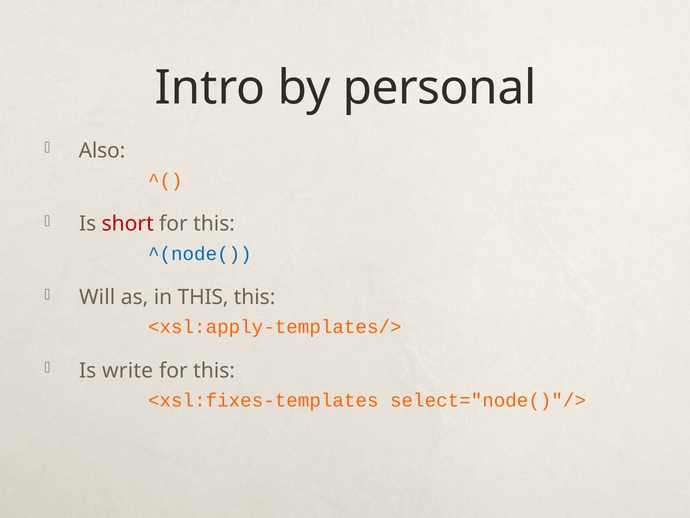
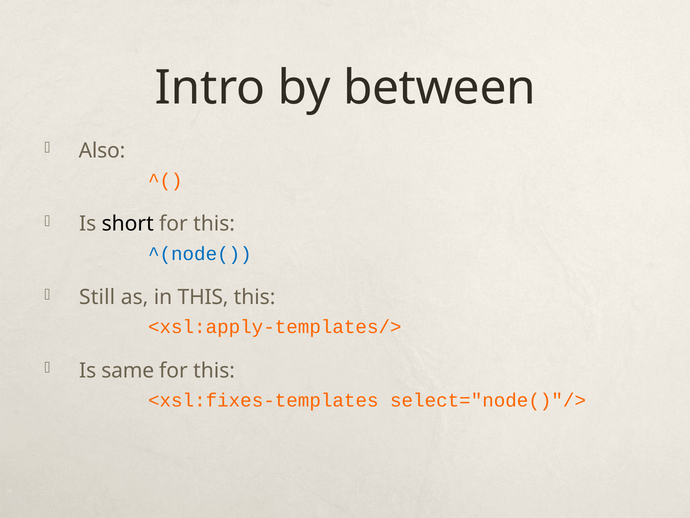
personal: personal -> between
short colour: red -> black
Will: Will -> Still
write: write -> same
